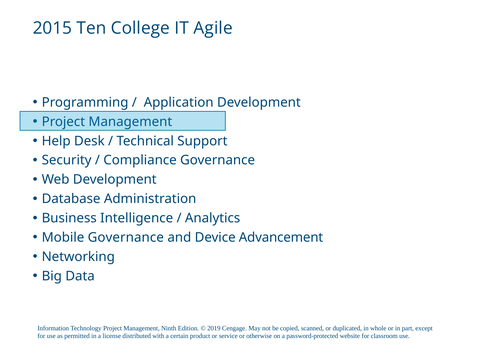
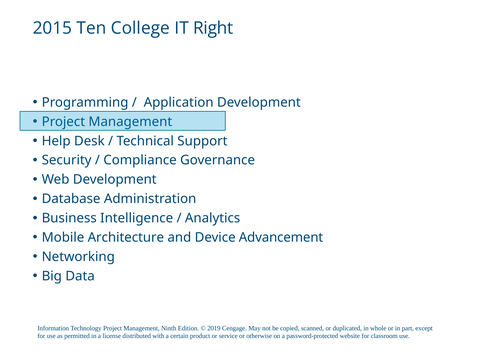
Agile: Agile -> Right
Mobile Governance: Governance -> Architecture
